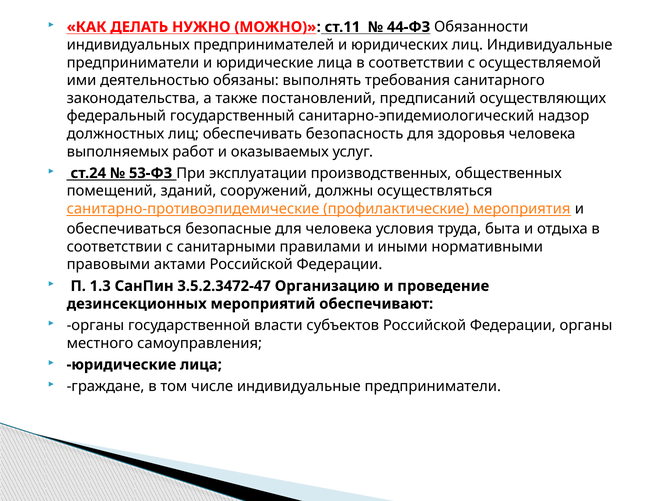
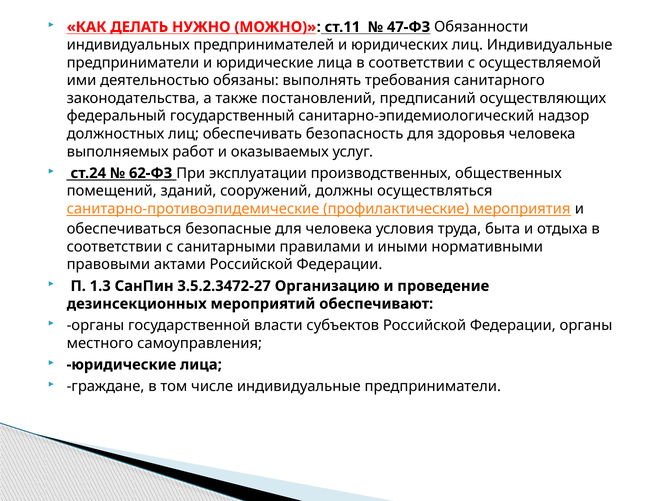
44-ФЗ: 44-ФЗ -> 47-ФЗ
53-ФЗ: 53-ФЗ -> 62-ФЗ
3.5.2.3472-47: 3.5.2.3472-47 -> 3.5.2.3472-27
